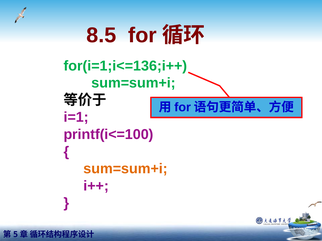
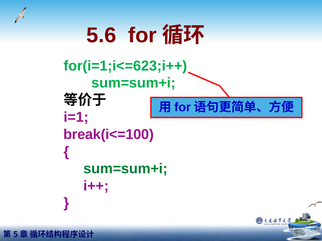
8.5: 8.5 -> 5.6
for(i=1;i<=136;i++: for(i=1;i<=136;i++ -> for(i=1;i<=623;i++
printf(i<=100: printf(i<=100 -> break(i<=100
sum=sum+i at (126, 169) colour: orange -> green
